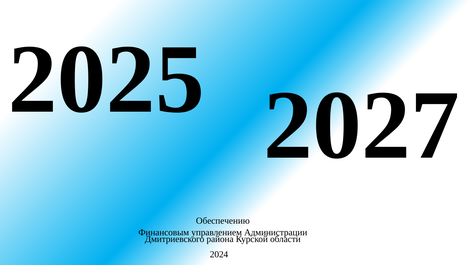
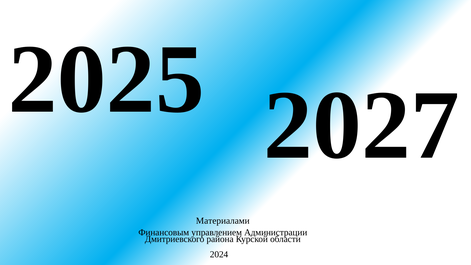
Обеспечению: Обеспечению -> Материалами
